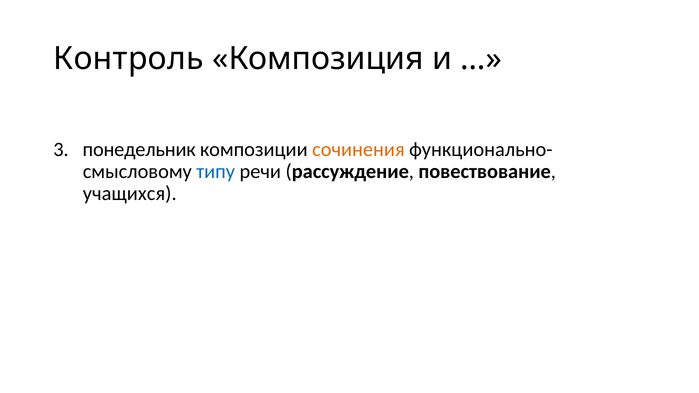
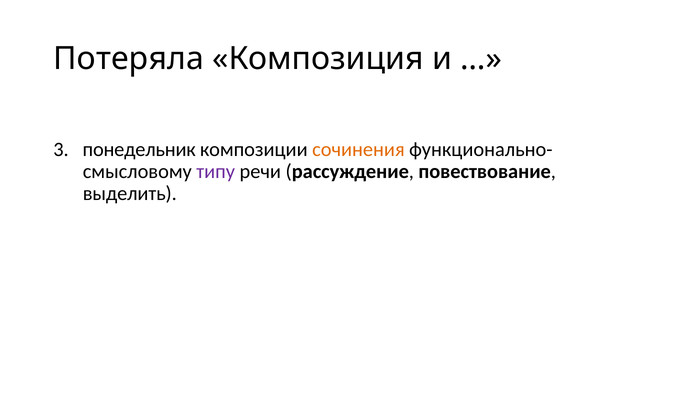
Контроль: Контроль -> Потеряла
типу colour: blue -> purple
учащихся: учащихся -> выделить
